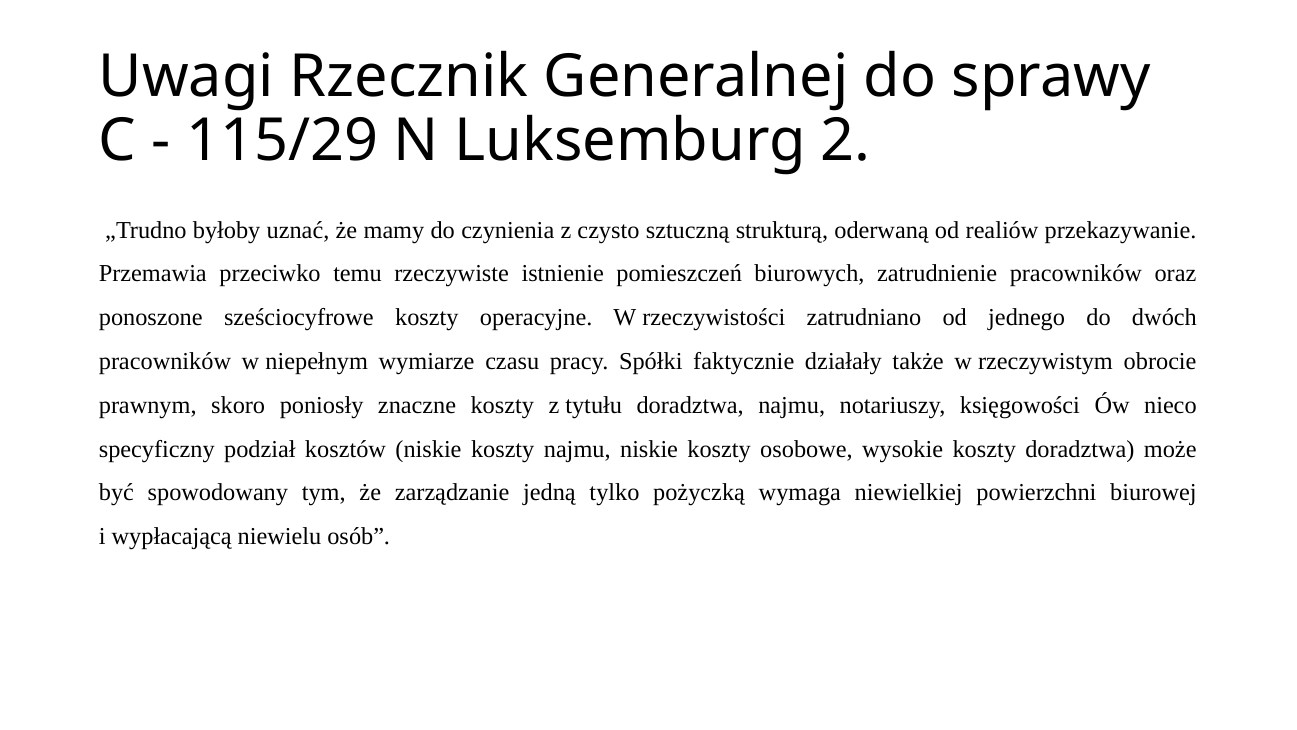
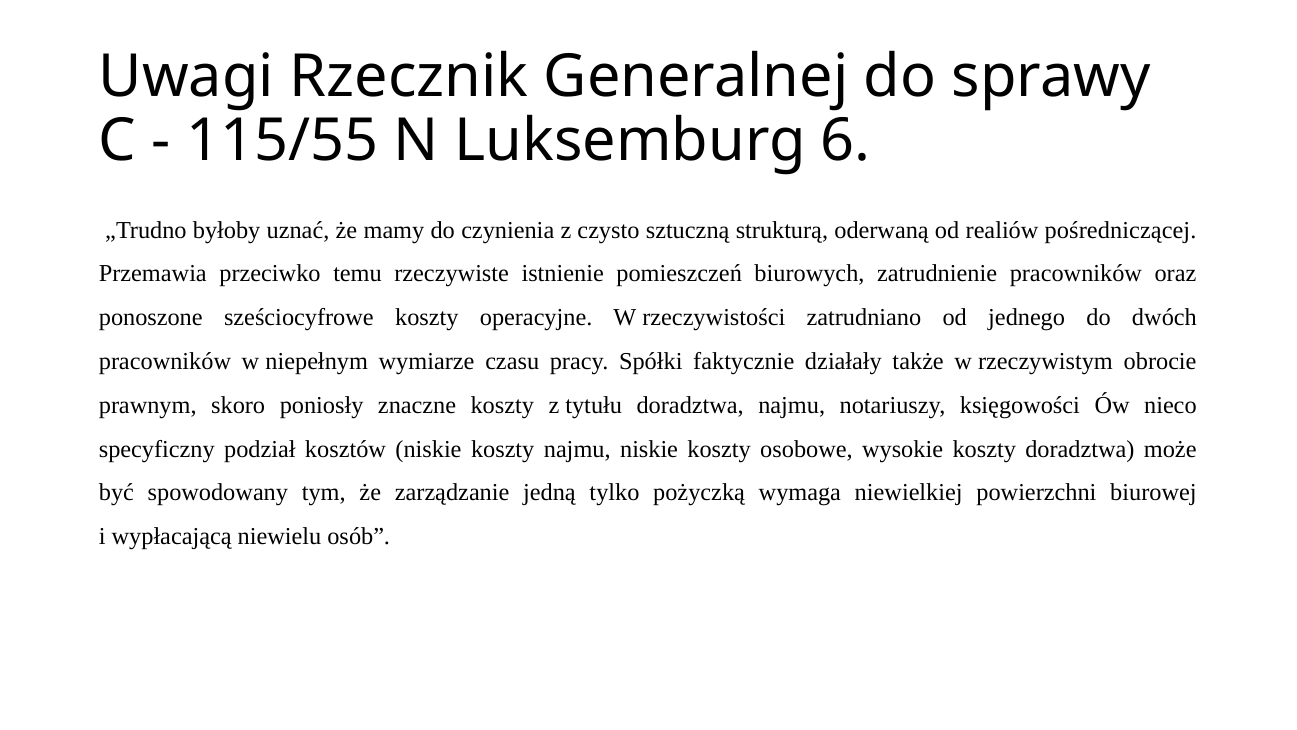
115/29: 115/29 -> 115/55
2: 2 -> 6
przekazywanie: przekazywanie -> pośredniczącej
